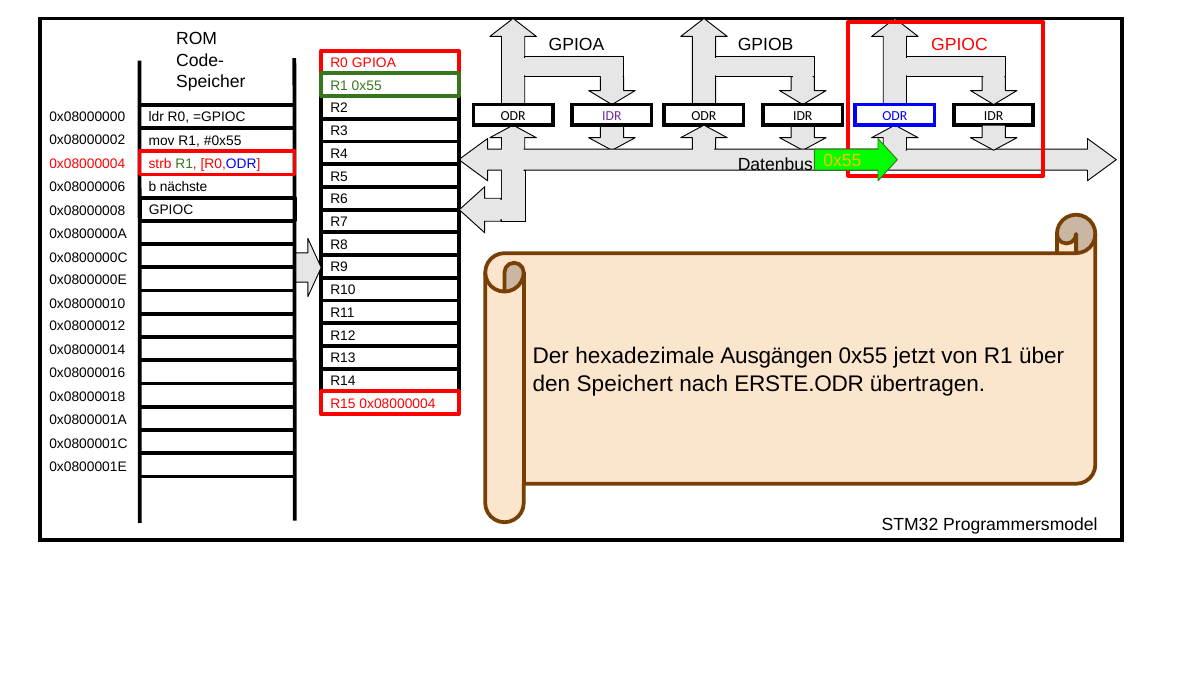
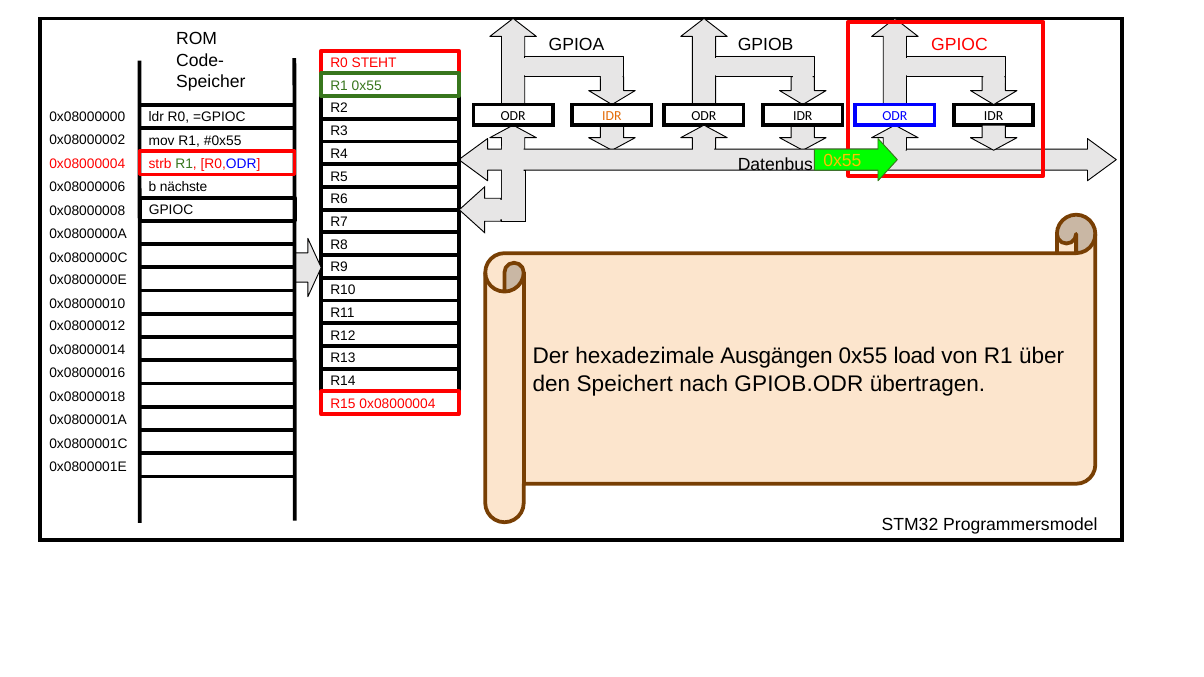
R0 GPIOA: GPIOA -> STEHT
IDR at (612, 116) colour: purple -> orange
jetzt: jetzt -> load
ERSTE.ODR: ERSTE.ODR -> GPIOB.ODR
